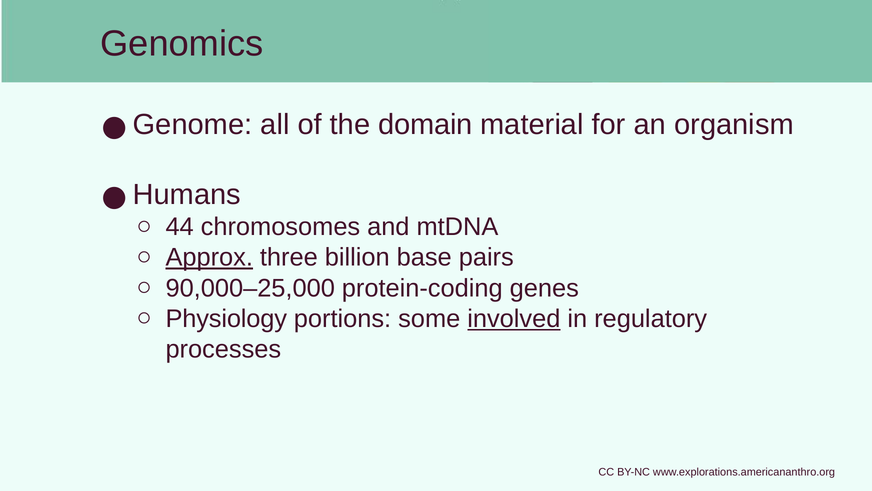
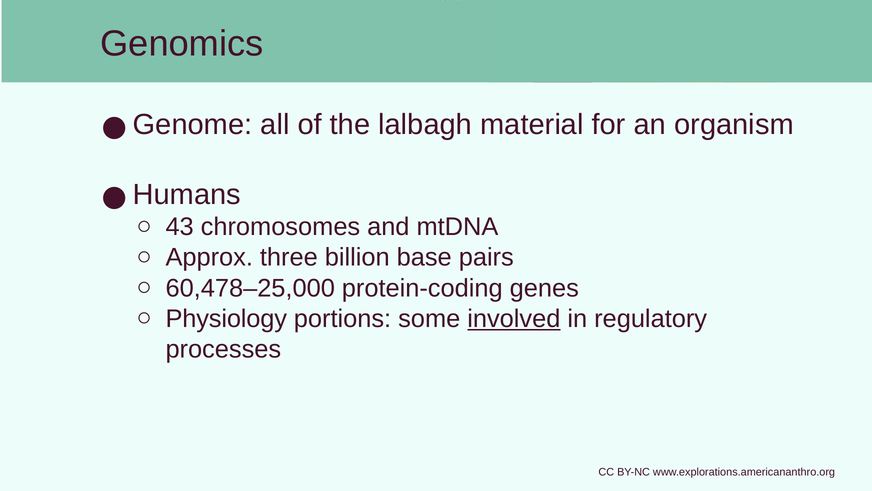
domain: domain -> lalbagh
44: 44 -> 43
Approx underline: present -> none
90,000–25,000: 90,000–25,000 -> 60,478–25,000
